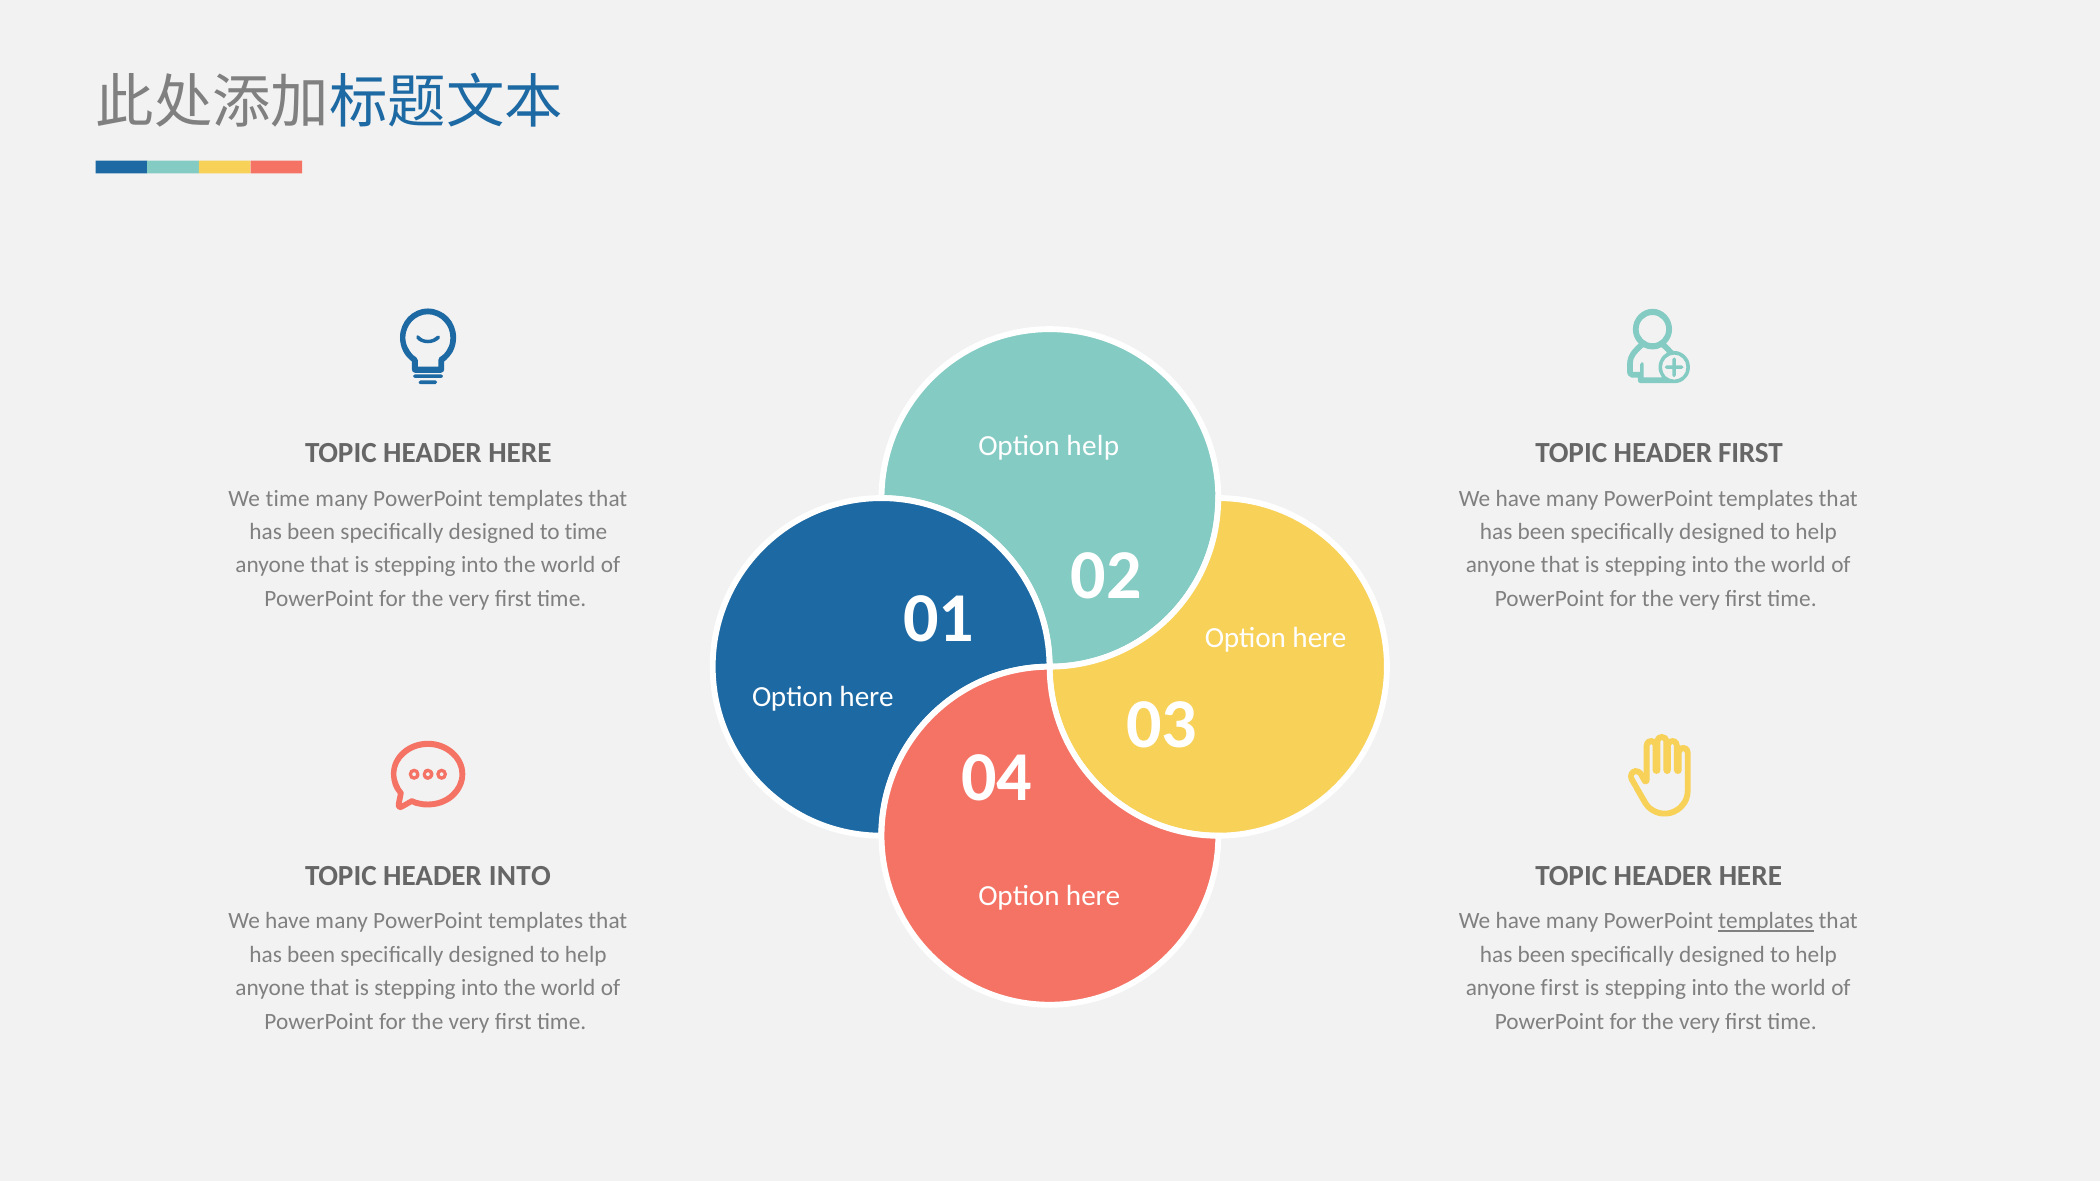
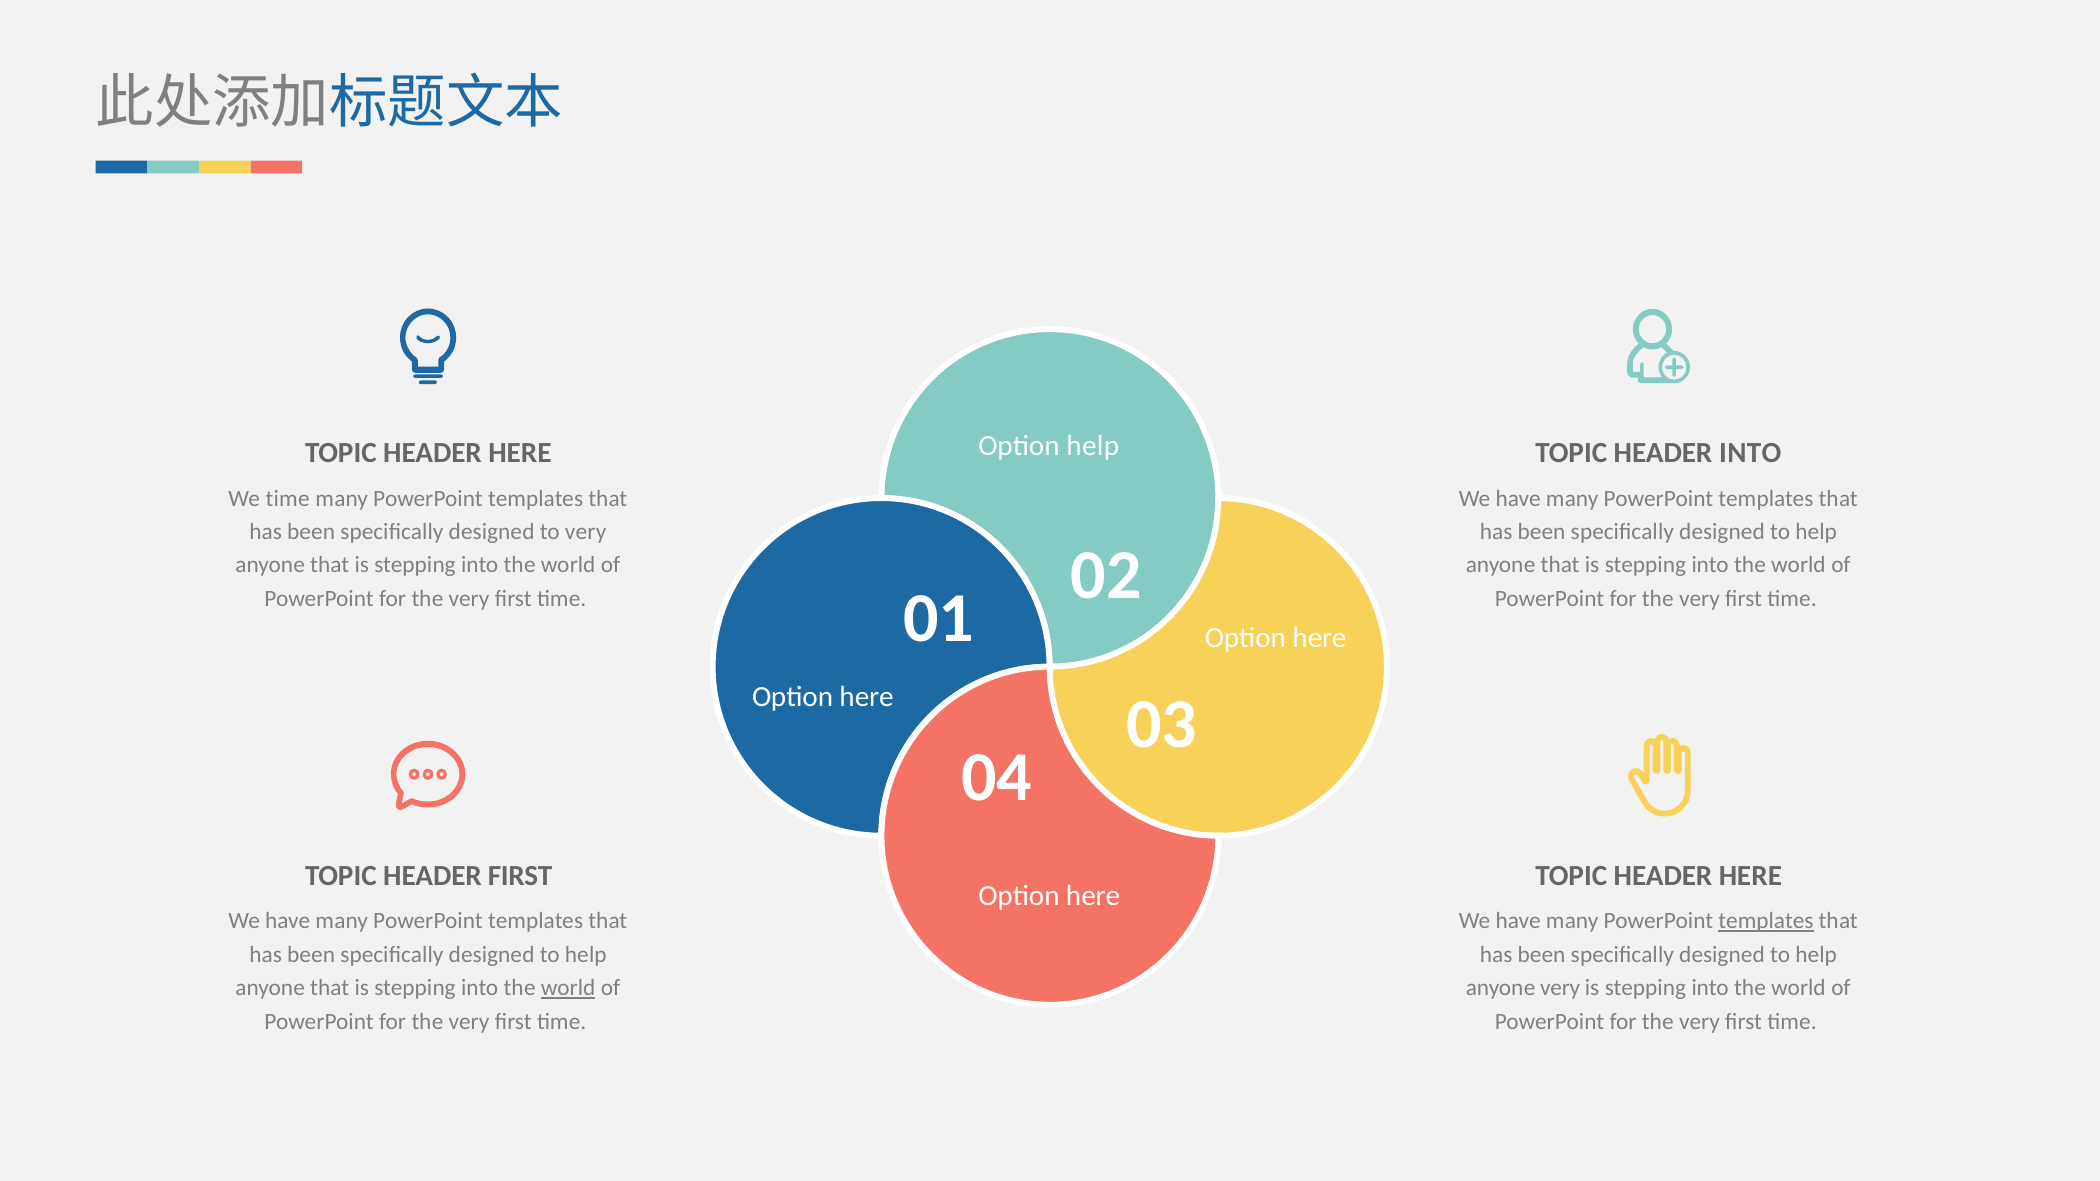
HEADER FIRST: FIRST -> INTO
to time: time -> very
HEADER INTO: INTO -> FIRST
world at (568, 988) underline: none -> present
anyone first: first -> very
